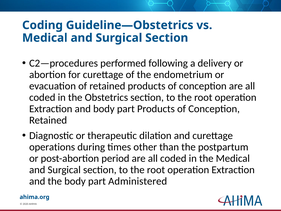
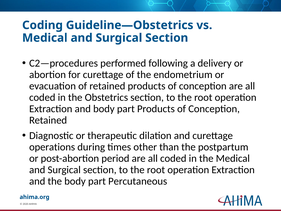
Administered: Administered -> Percutaneous
